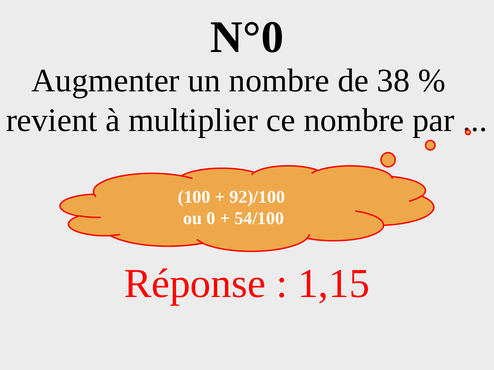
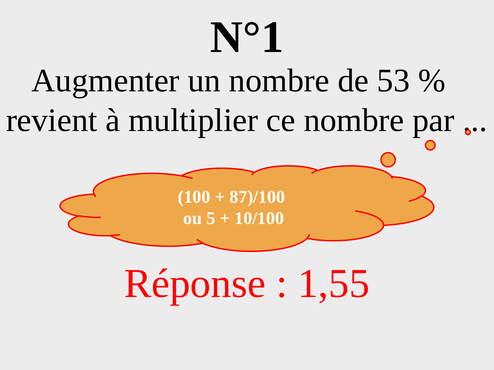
N°0: N°0 -> N°1
38: 38 -> 53
92)/100: 92)/100 -> 87)/100
0: 0 -> 5
54/100: 54/100 -> 10/100
1,15: 1,15 -> 1,55
